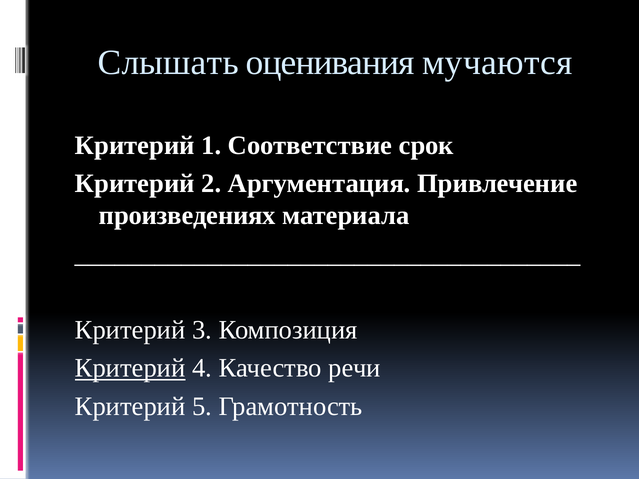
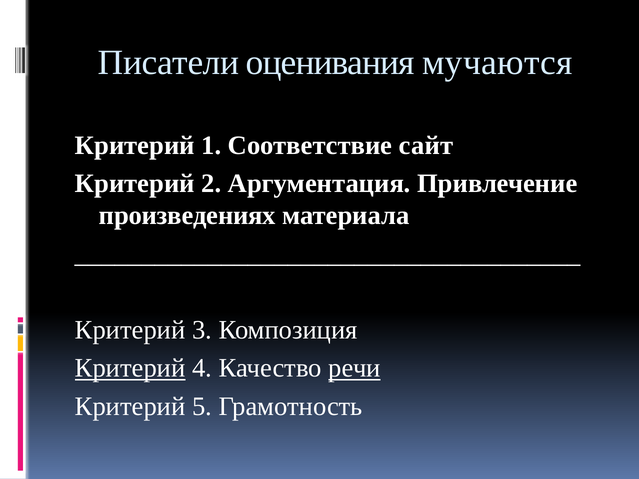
Слышать: Слышать -> Писатели
срок: срок -> сайт
речи underline: none -> present
